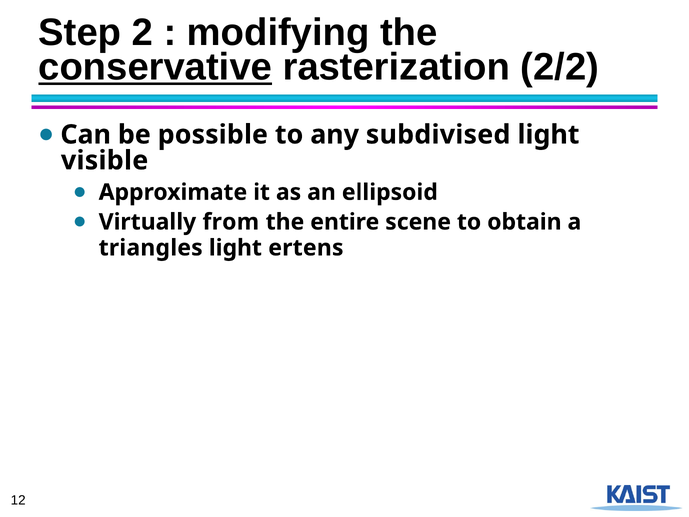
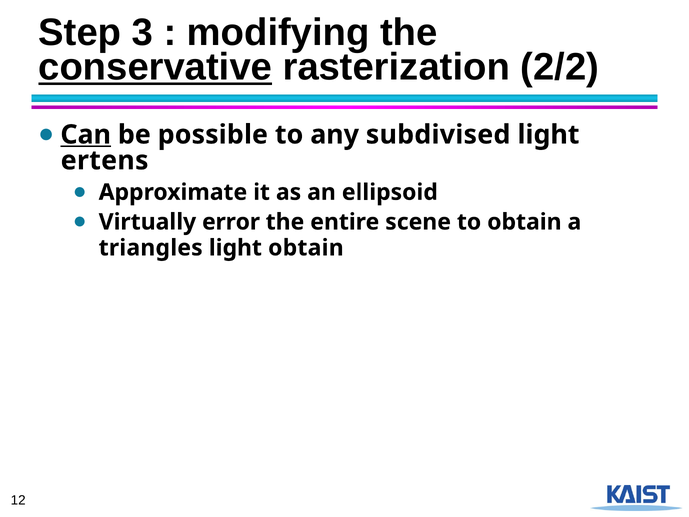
2: 2 -> 3
Can underline: none -> present
visible: visible -> ertens
from: from -> error
light ertens: ertens -> obtain
